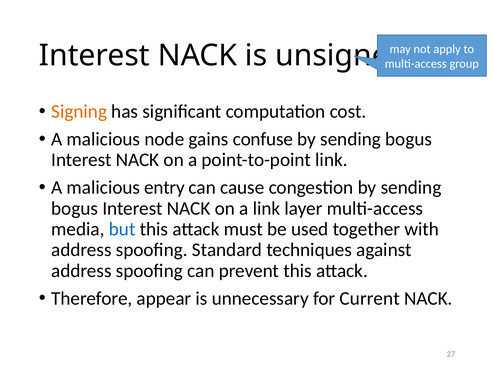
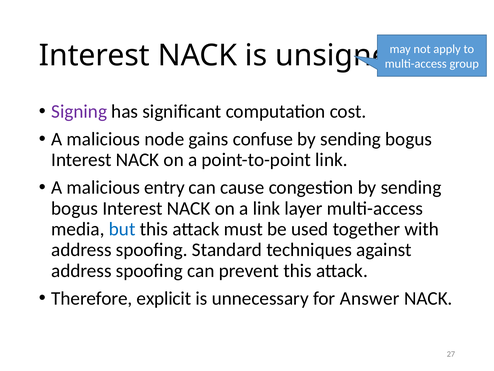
Signing colour: orange -> purple
appear: appear -> explicit
Current: Current -> Answer
